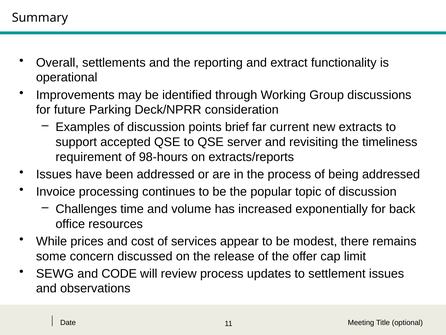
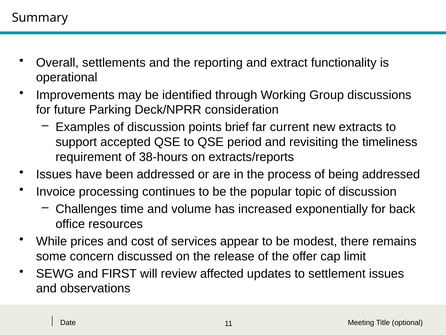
server: server -> period
98-hours: 98-hours -> 38-hours
CODE: CODE -> FIRST
review process: process -> affected
